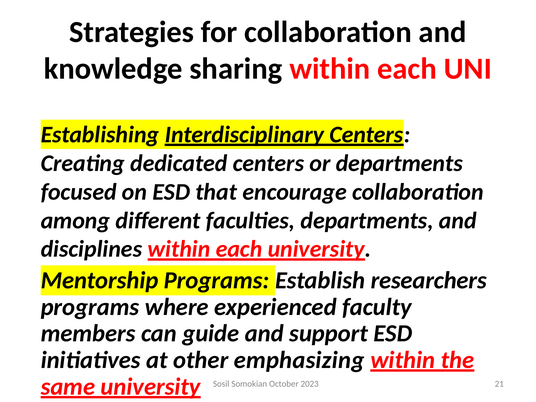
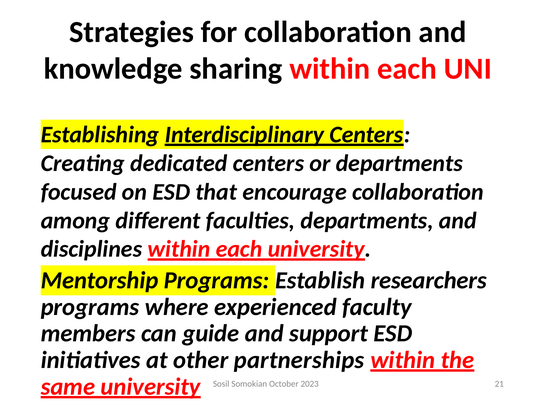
emphasizing: emphasizing -> partnerships
